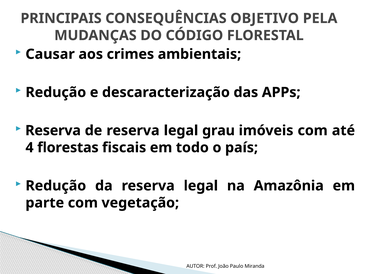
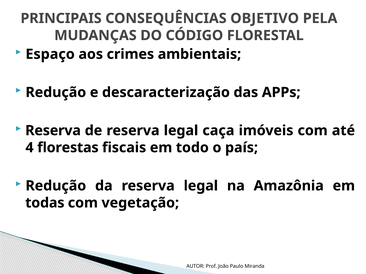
Causar: Causar -> Espaço
grau: grau -> caça
parte: parte -> todas
